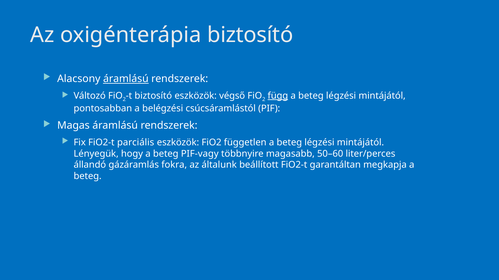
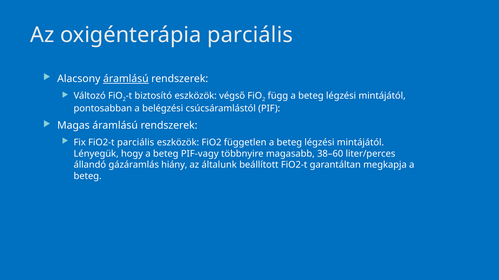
oxigénterápia biztosító: biztosító -> parciális
függ underline: present -> none
50–60: 50–60 -> 38–60
fokra: fokra -> hiány
